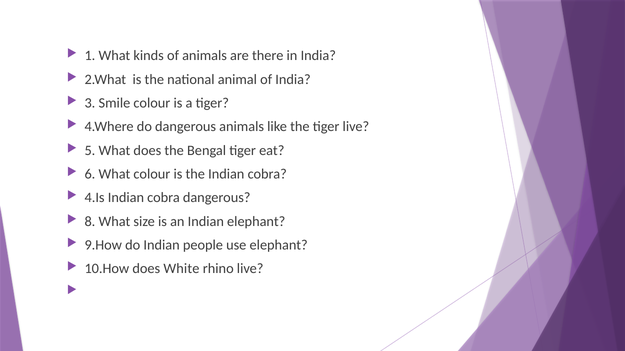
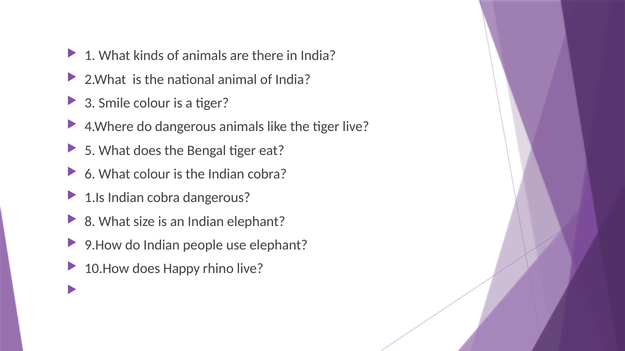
4.Is: 4.Is -> 1.Is
White: White -> Happy
